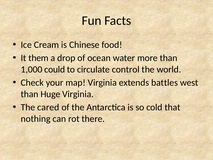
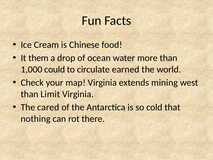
control: control -> earned
battles: battles -> mining
Huge: Huge -> Limit
